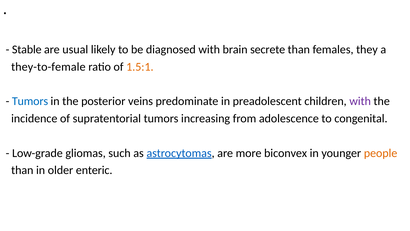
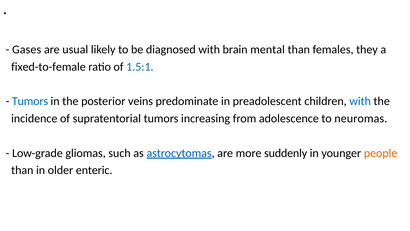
Stable: Stable -> Gases
secrete: secrete -> mental
they-to-female: they-to-female -> fixed-to-female
1.5:1 colour: orange -> blue
with at (360, 101) colour: purple -> blue
congenital: congenital -> neuromas
biconvex: biconvex -> suddenly
